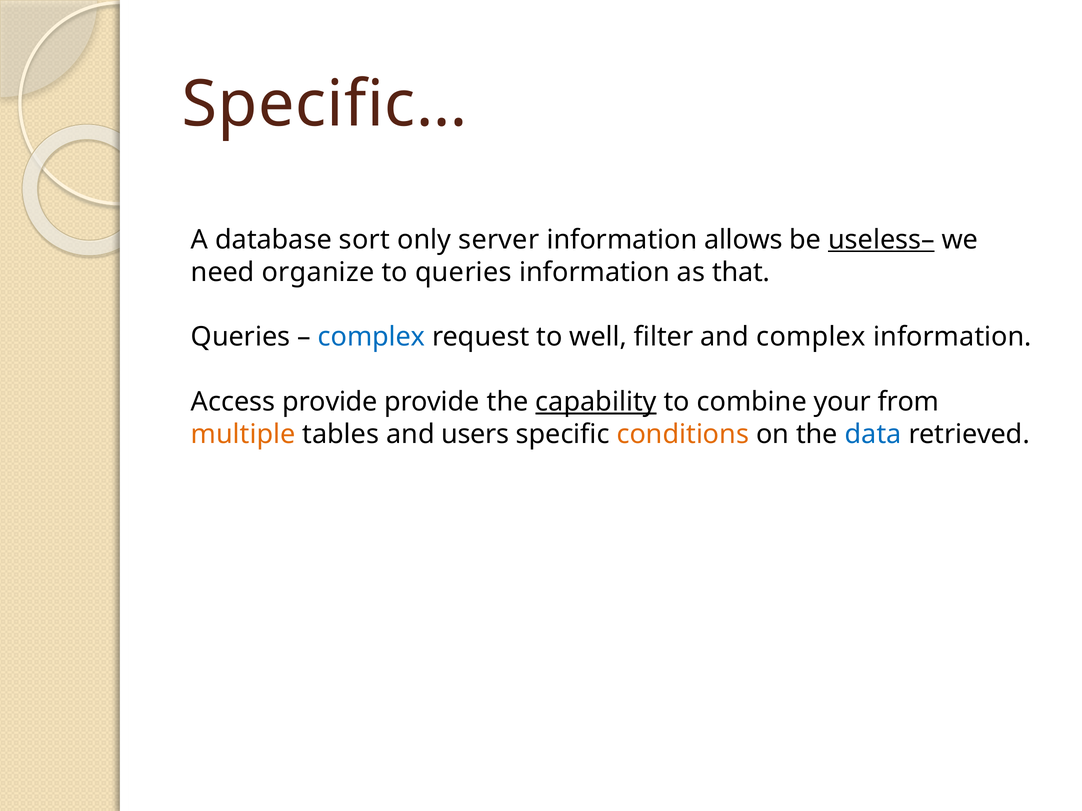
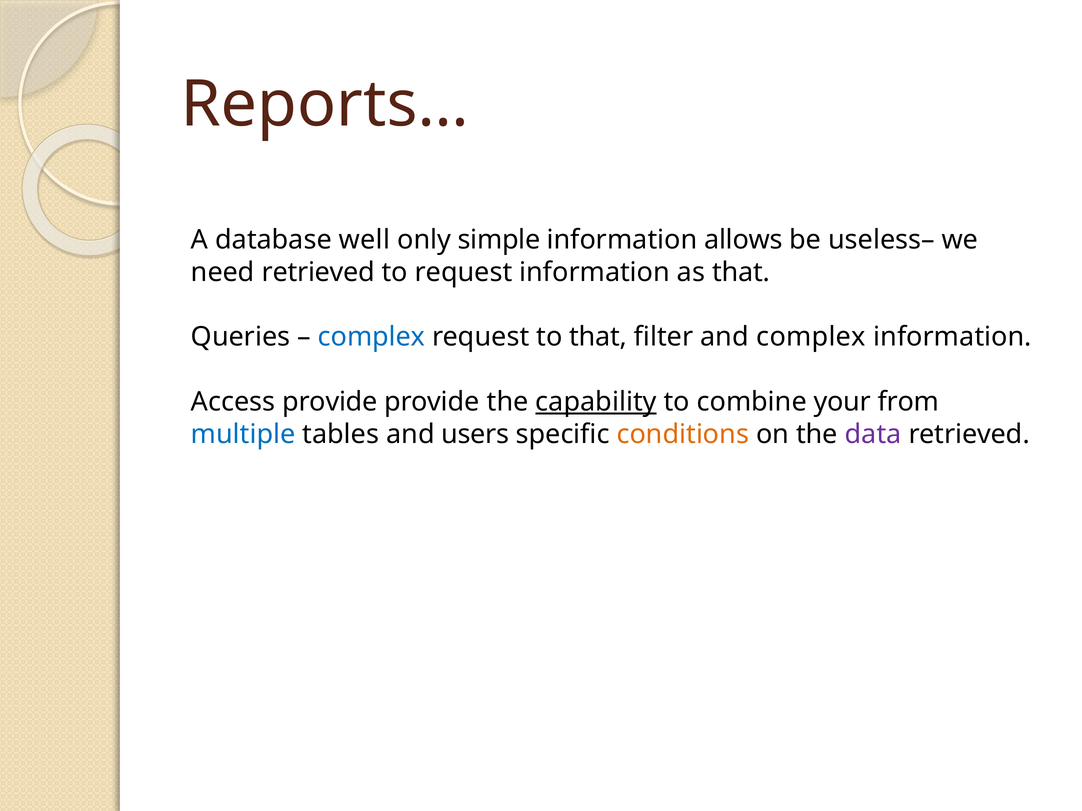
Specific…: Specific… -> Reports…
sort: sort -> well
server: server -> simple
useless– underline: present -> none
need organize: organize -> retrieved
to queries: queries -> request
to well: well -> that
multiple colour: orange -> blue
data colour: blue -> purple
